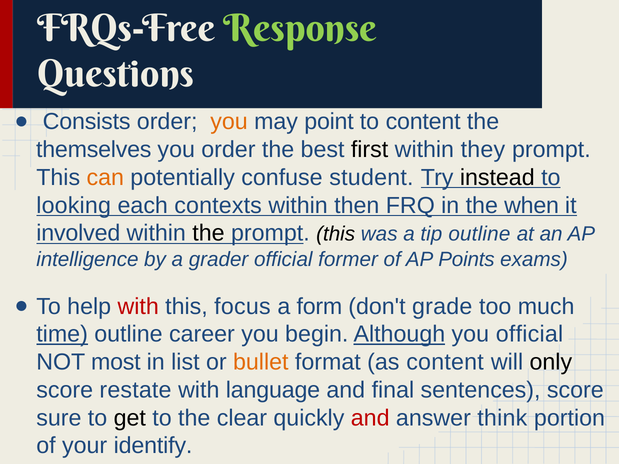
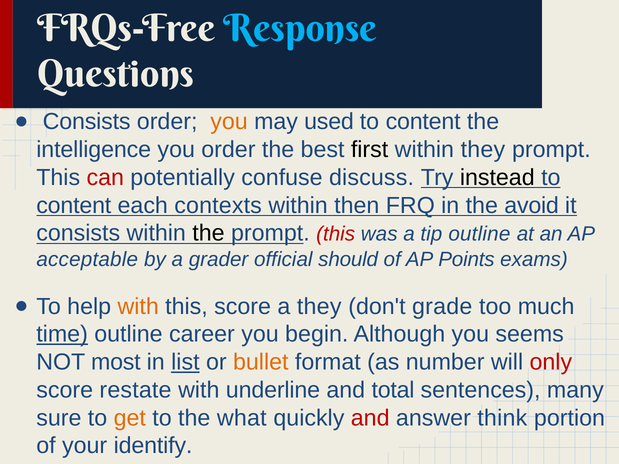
Response colour: light green -> light blue
point: point -> used
themselves: themselves -> intelligence
can colour: orange -> red
student: student -> discuss
looking at (74, 205): looking -> content
when: when -> avoid
involved at (78, 233): involved -> consists
this at (336, 234) colour: black -> red
intelligence: intelligence -> acceptable
former: former -> should
with at (138, 307) colour: red -> orange
this focus: focus -> score
a form: form -> they
Although underline: present -> none
you official: official -> seems
list underline: none -> present
as content: content -> number
only colour: black -> red
language: language -> underline
final: final -> total
sentences score: score -> many
get colour: black -> orange
clear: clear -> what
